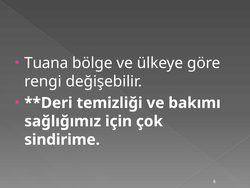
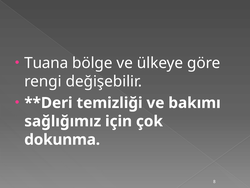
sindirime: sindirime -> dokunma
